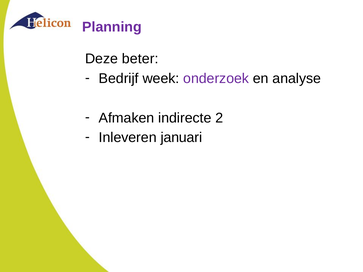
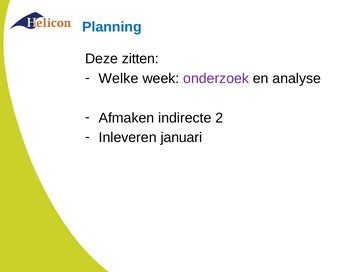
Planning colour: purple -> blue
beter: beter -> zitten
Bedrijf: Bedrijf -> Welke
